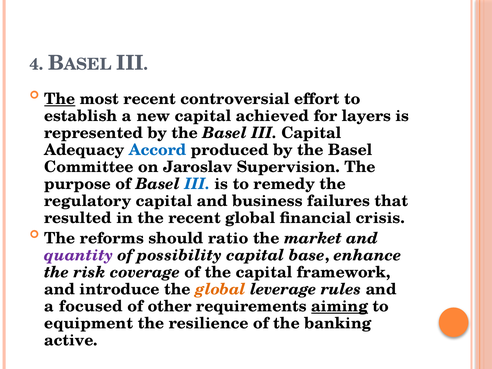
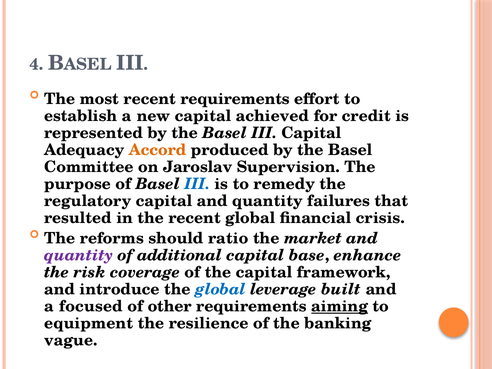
The at (60, 99) underline: present -> none
recent controversial: controversial -> requirements
layers: layers -> credit
Accord colour: blue -> orange
capital and business: business -> quantity
possibility: possibility -> additional
global at (220, 289) colour: orange -> blue
rules: rules -> built
active: active -> vague
